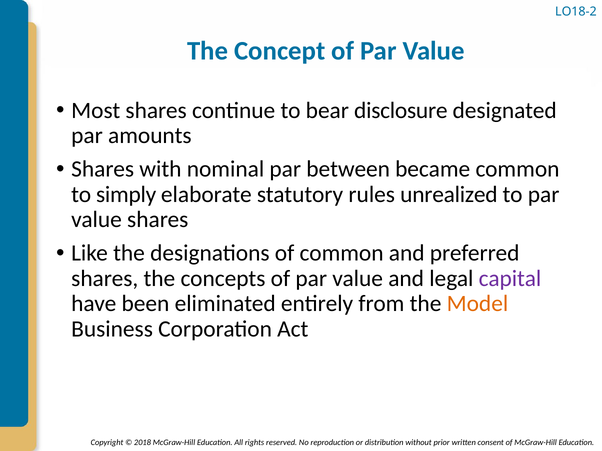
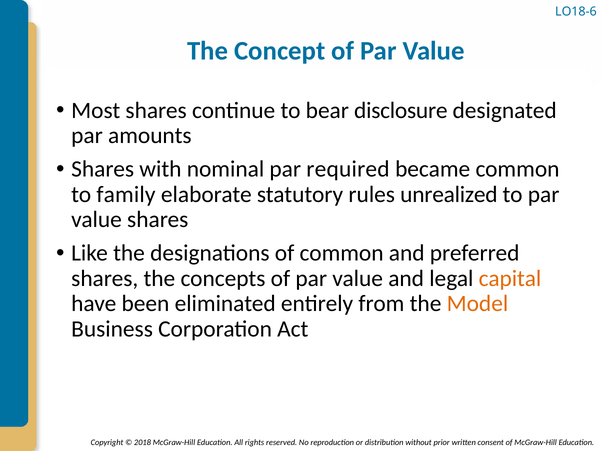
LO18-2: LO18-2 -> LO18-6
between: between -> required
simply: simply -> family
capital colour: purple -> orange
